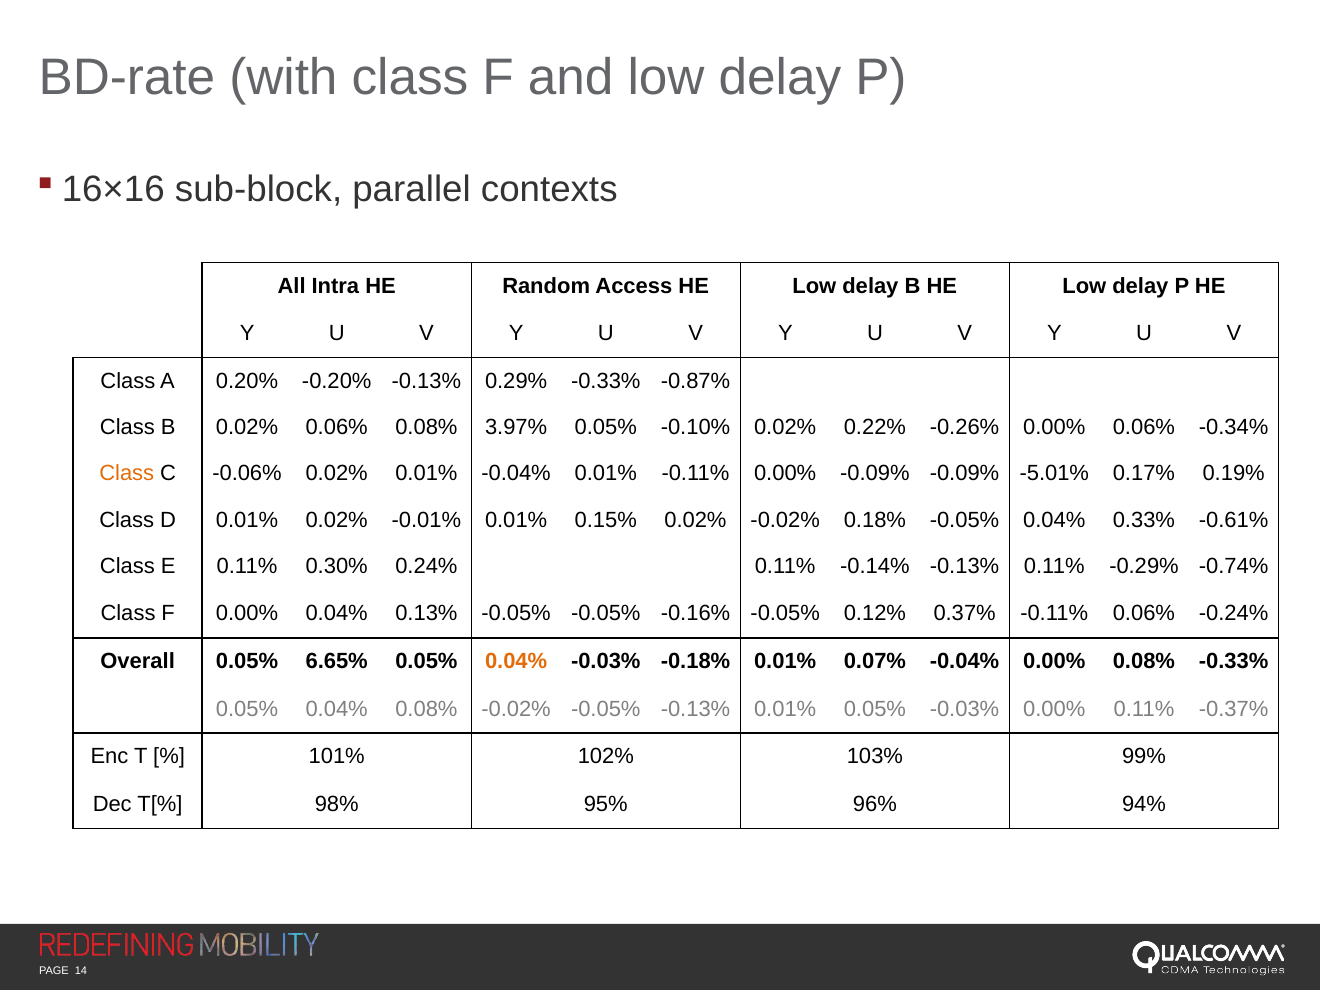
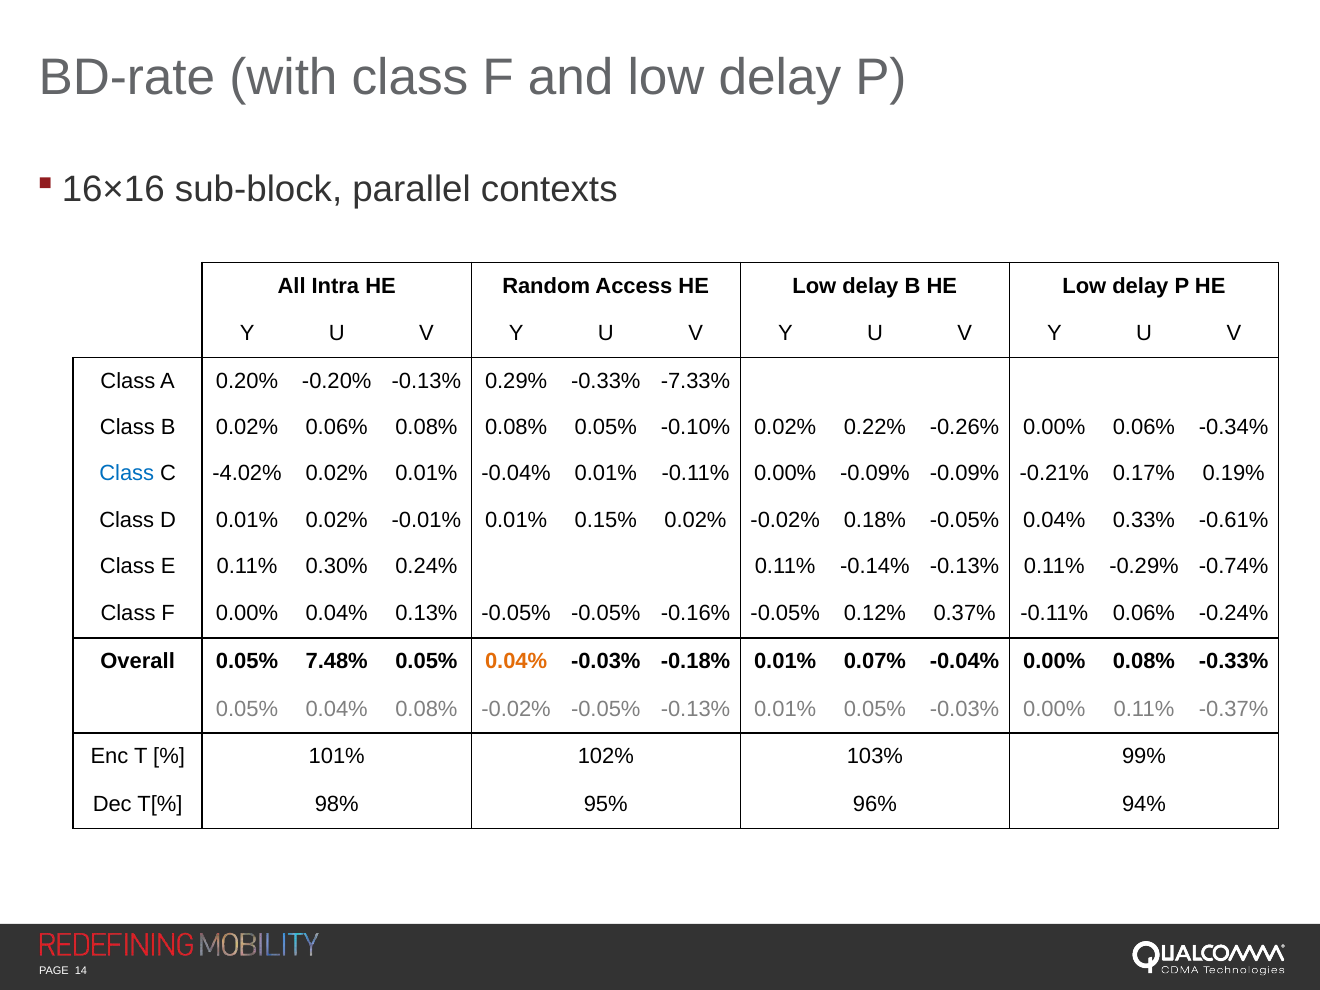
-0.87%: -0.87% -> -7.33%
0.08% 3.97%: 3.97% -> 0.08%
Class at (127, 474) colour: orange -> blue
-0.06%: -0.06% -> -4.02%
-5.01%: -5.01% -> -0.21%
6.65%: 6.65% -> 7.48%
